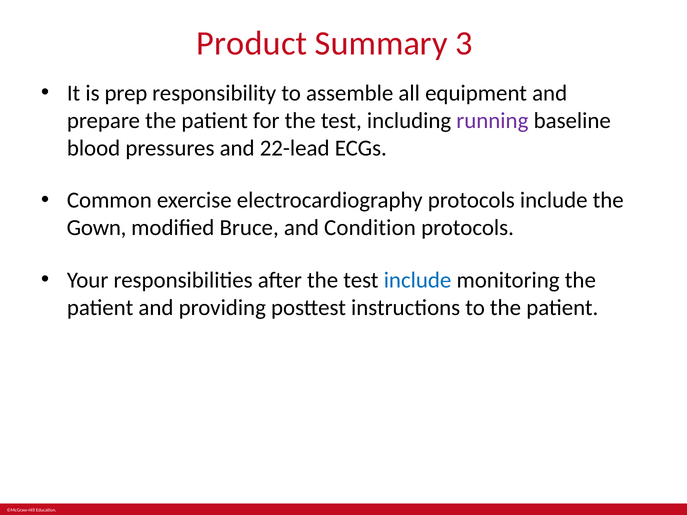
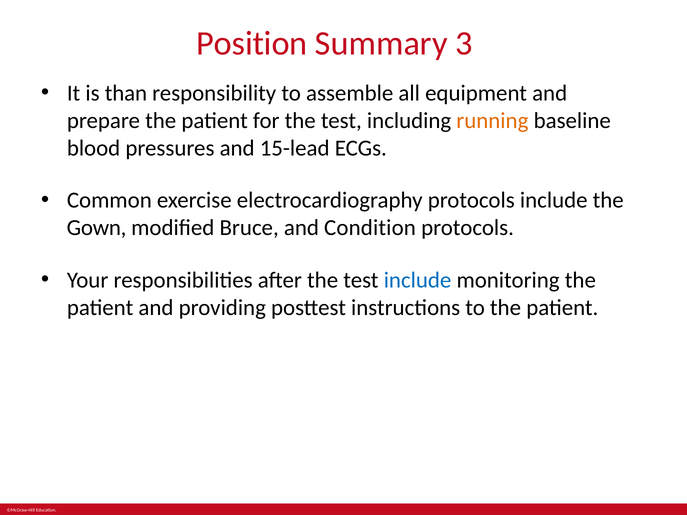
Product: Product -> Position
prep: prep -> than
running colour: purple -> orange
22-lead: 22-lead -> 15-lead
